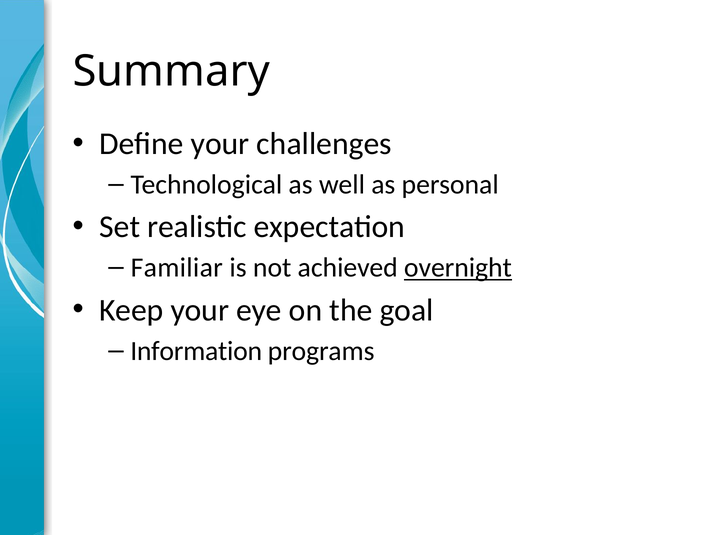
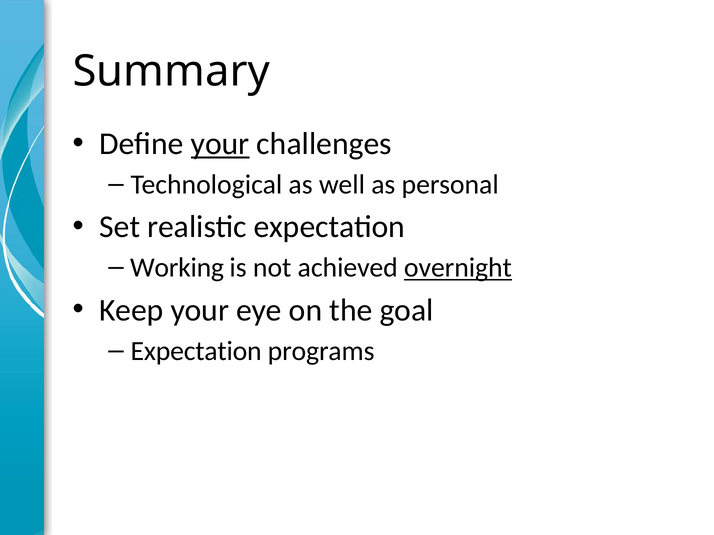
your at (220, 144) underline: none -> present
Familiar: Familiar -> Working
Information at (196, 351): Information -> Expectation
